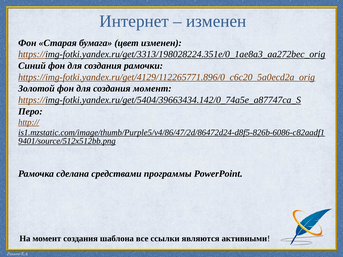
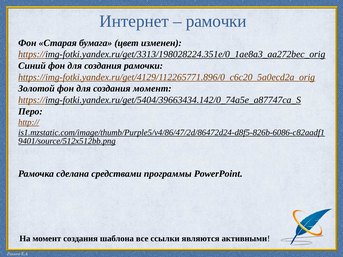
изменен at (216, 21): изменен -> рамочки
